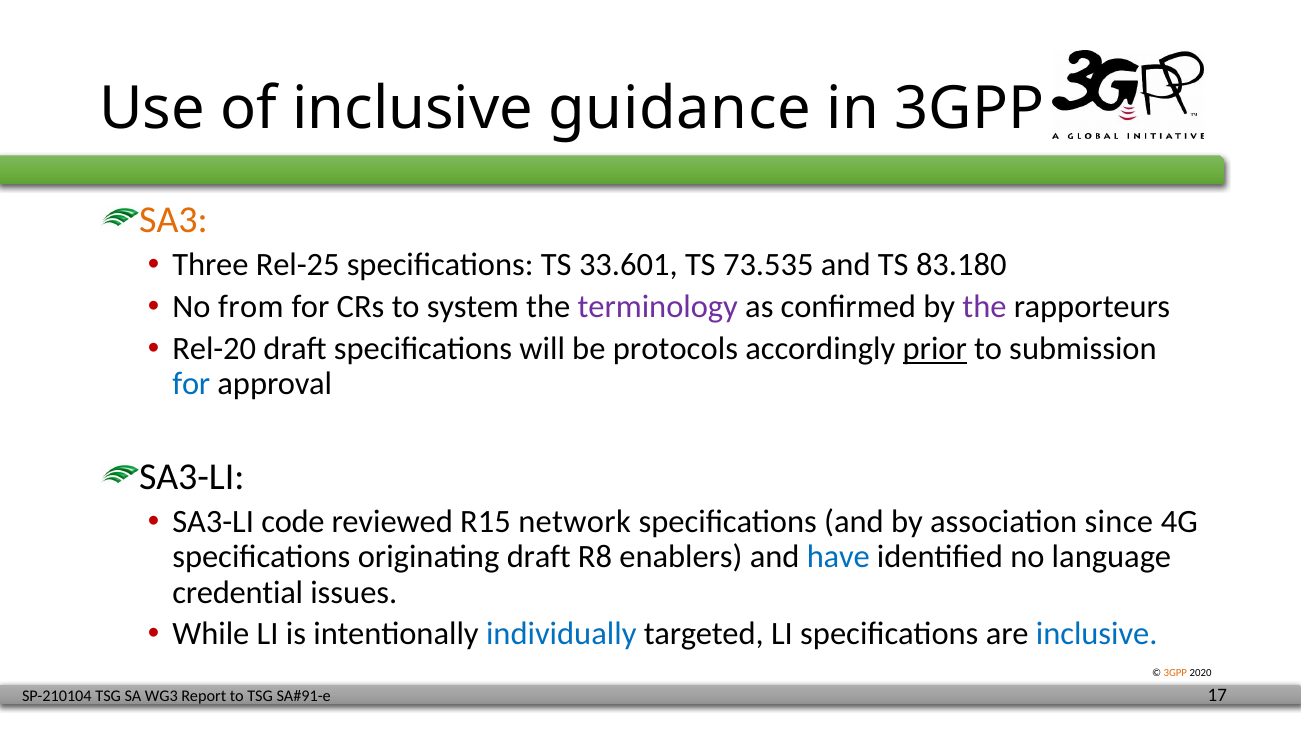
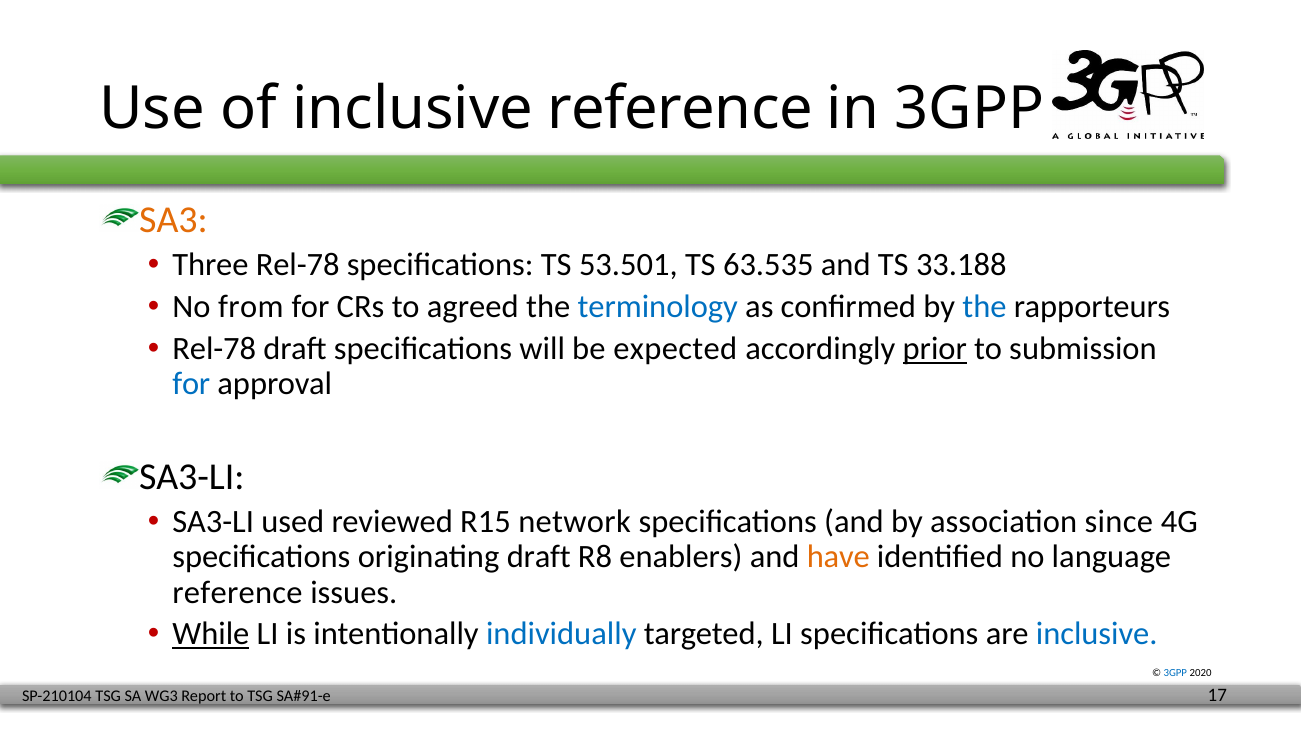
inclusive guidance: guidance -> reference
Three Rel-25: Rel-25 -> Rel-78
33.601: 33.601 -> 53.501
73.535: 73.535 -> 63.535
83.180: 83.180 -> 33.188
system: system -> agreed
terminology colour: purple -> blue
the at (985, 307) colour: purple -> blue
Rel-20 at (214, 349): Rel-20 -> Rel-78
protocols: protocols -> expected
code: code -> used
have colour: blue -> orange
credential at (238, 592): credential -> reference
While underline: none -> present
3GPP at (1175, 672) colour: orange -> blue
